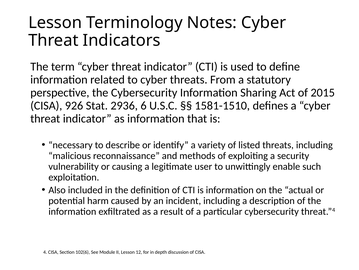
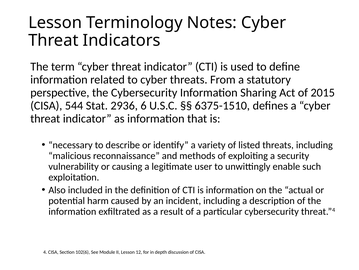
926: 926 -> 544
1581-1510: 1581-1510 -> 6375-1510
